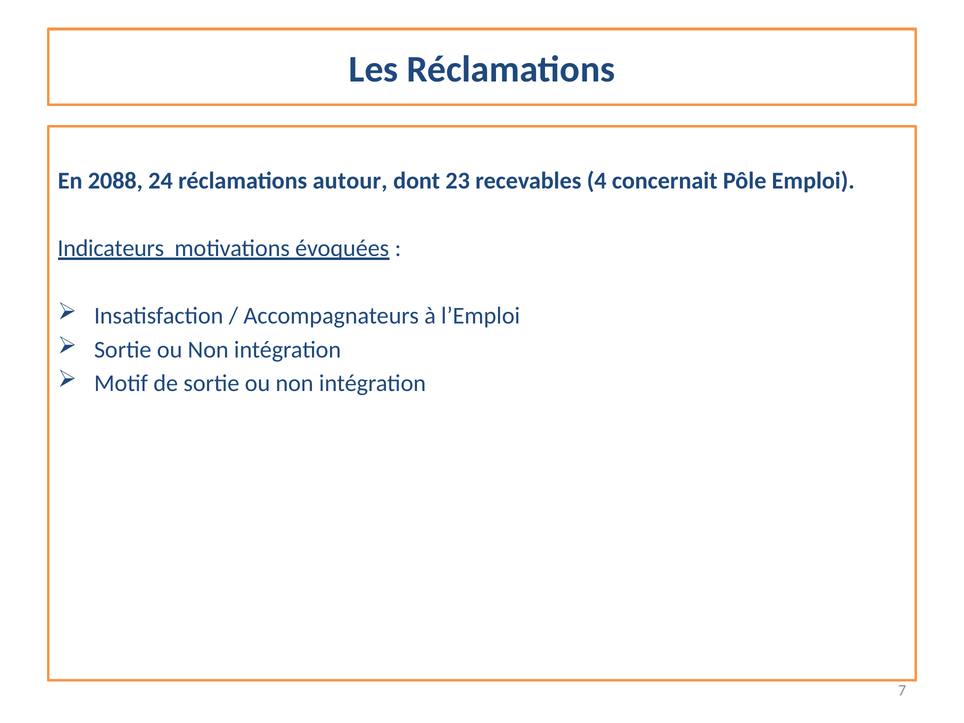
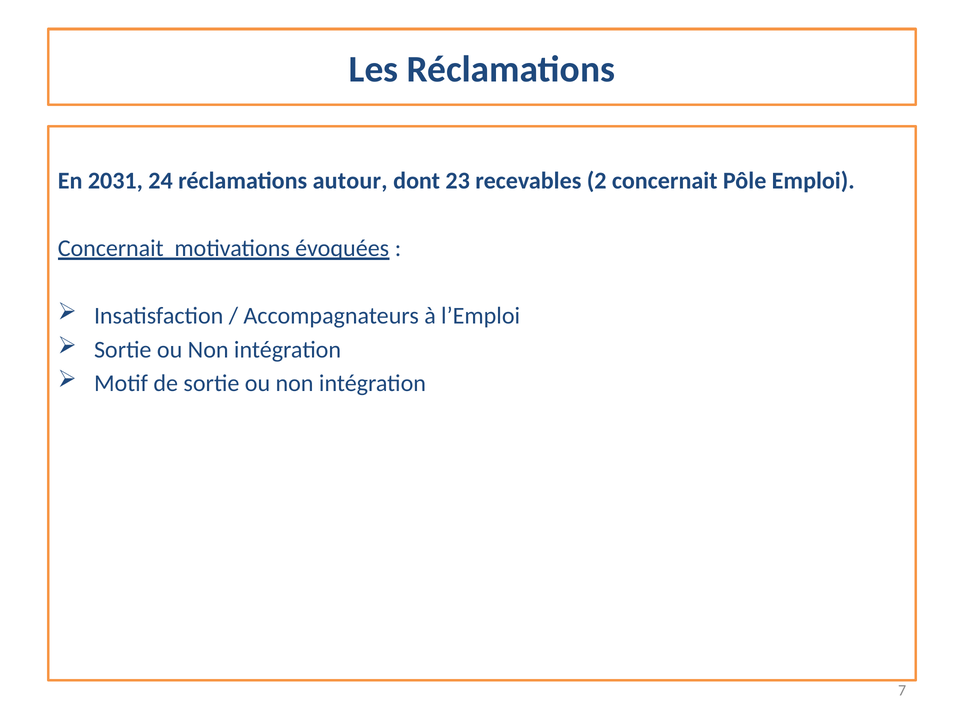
2088: 2088 -> 2031
4: 4 -> 2
Indicateurs at (111, 248): Indicateurs -> Concernait
